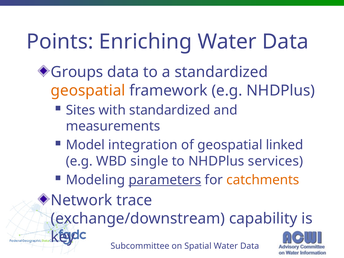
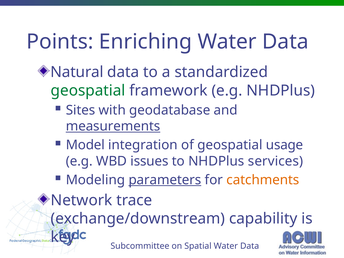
Groups: Groups -> Natural
geospatial at (88, 91) colour: orange -> green
with standardized: standardized -> geodatabase
measurements underline: none -> present
linked: linked -> usage
single: single -> issues
